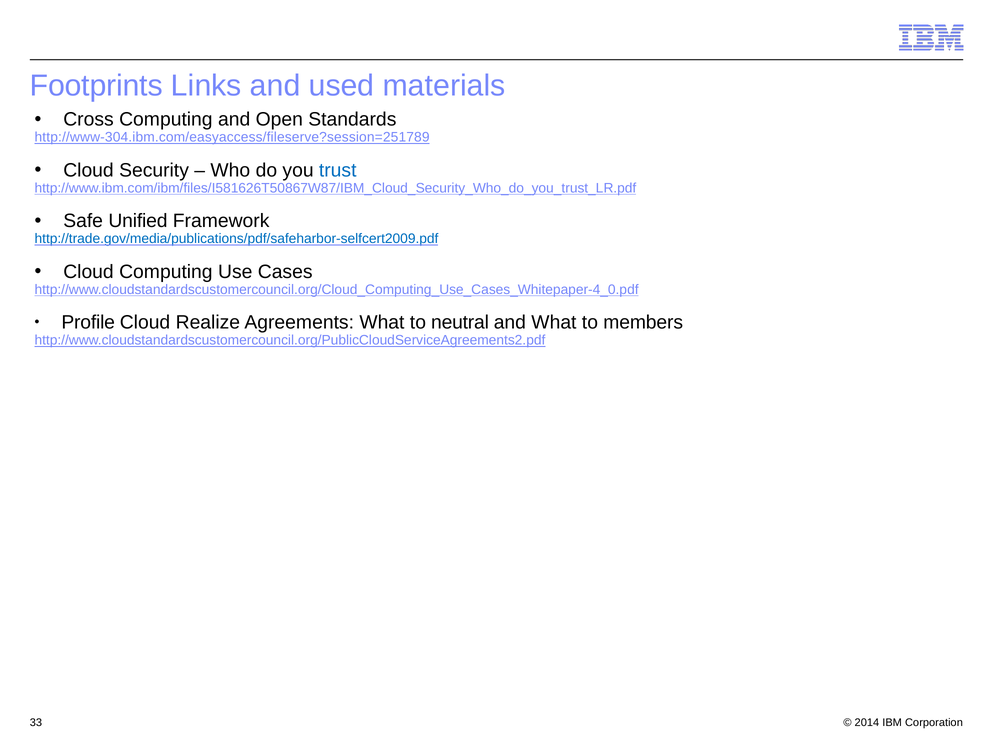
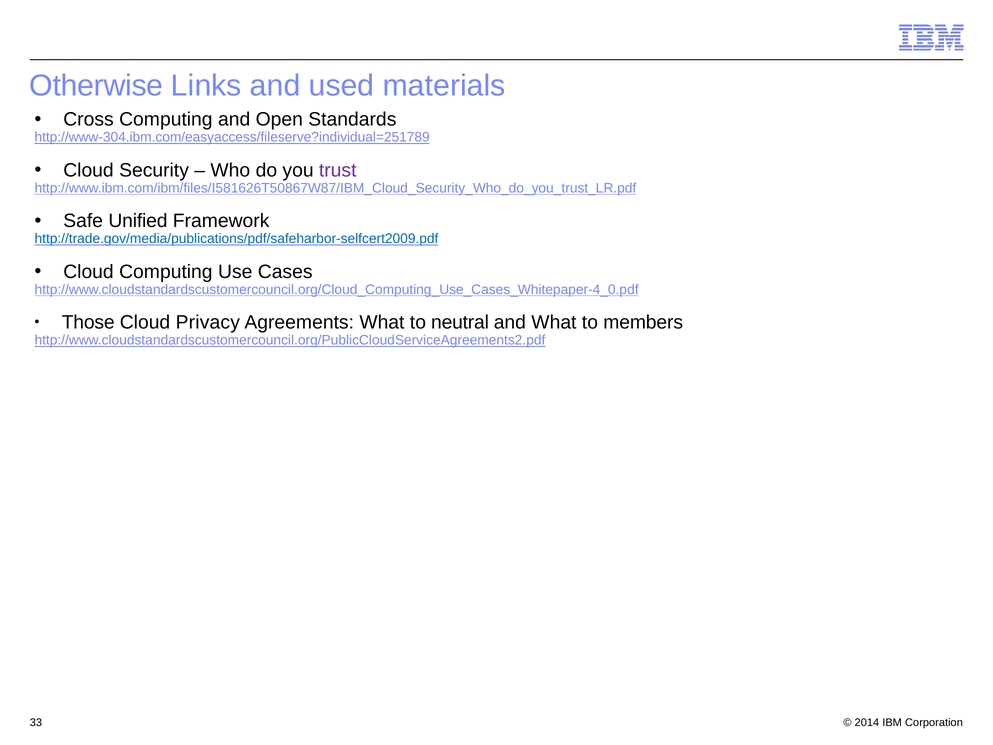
Footprints: Footprints -> Otherwise
http://www-304.ibm.com/easyaccess/fileserve?session=251789: http://www-304.ibm.com/easyaccess/fileserve?session=251789 -> http://www-304.ibm.com/easyaccess/fileserve?individual=251789
trust colour: blue -> purple
Profile: Profile -> Those
Realize: Realize -> Privacy
